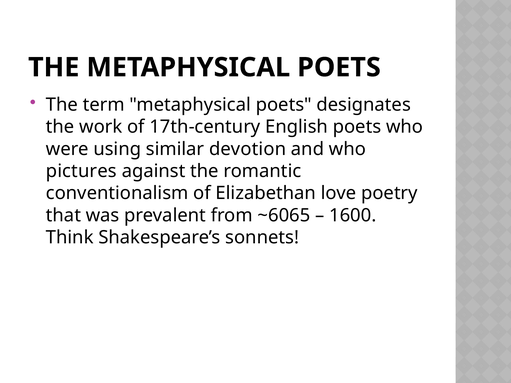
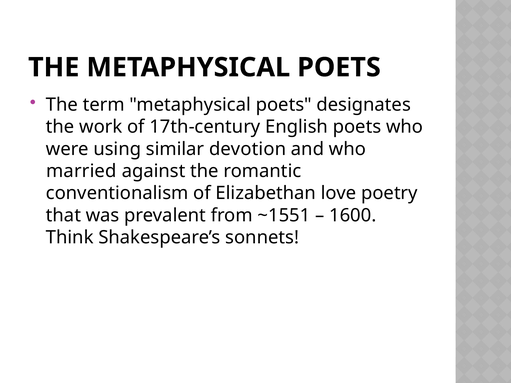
pictures: pictures -> married
~6065: ~6065 -> ~1551
